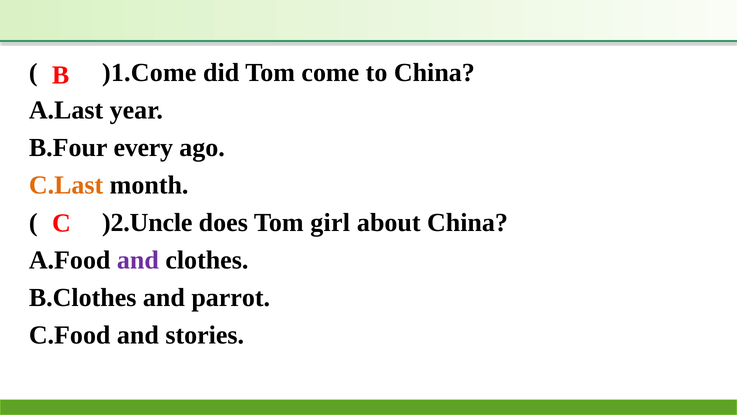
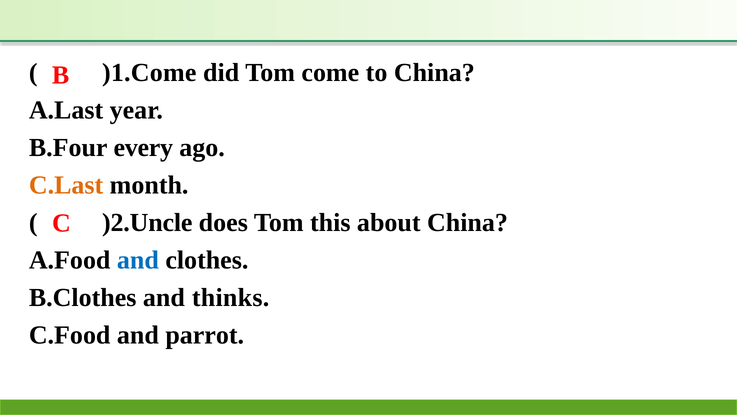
girl: girl -> this
and at (138, 260) colour: purple -> blue
parrot: parrot -> thinks
stories: stories -> parrot
